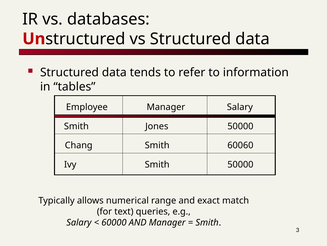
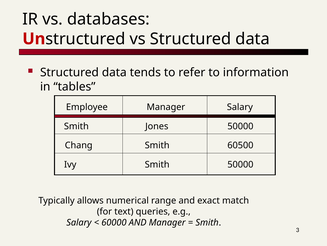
60060: 60060 -> 60500
